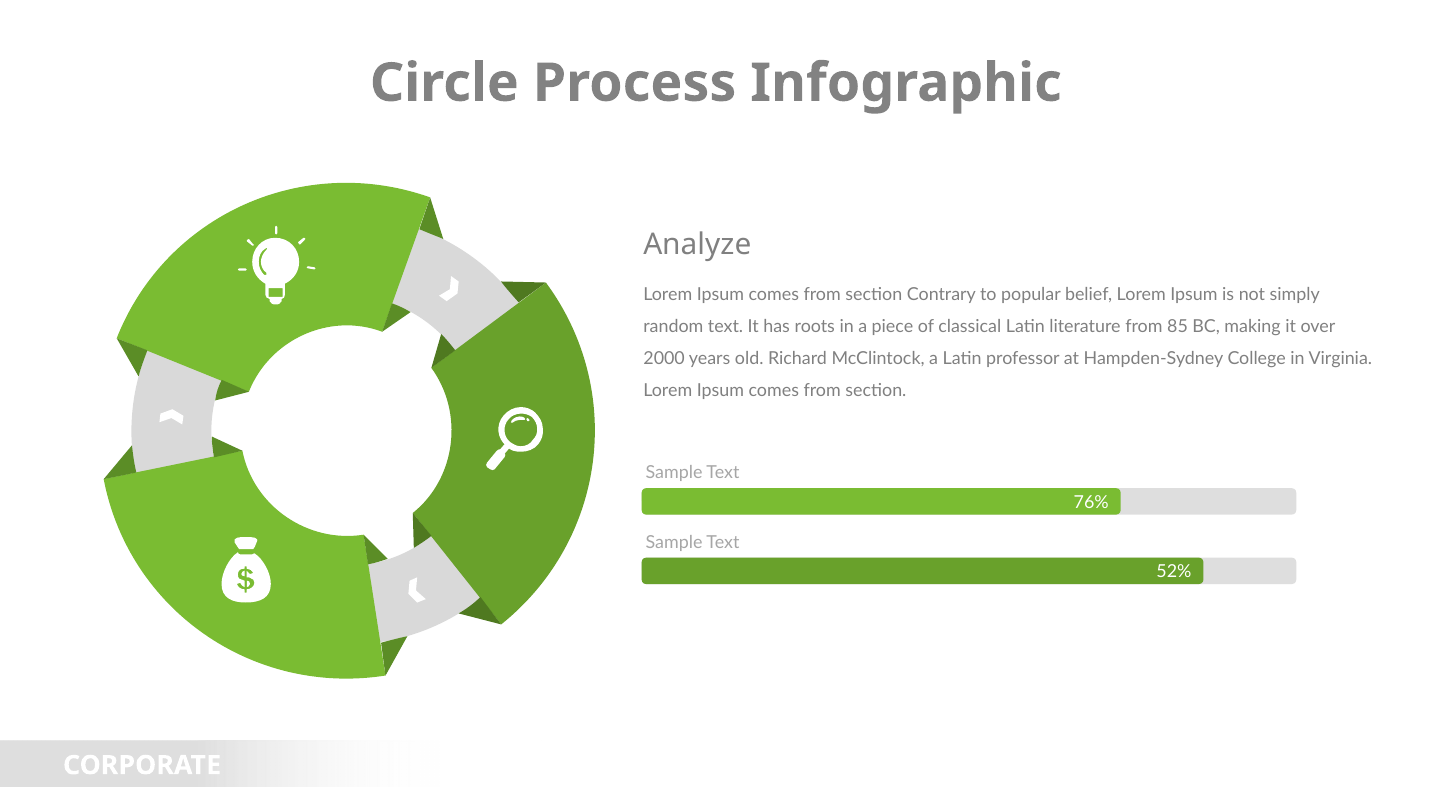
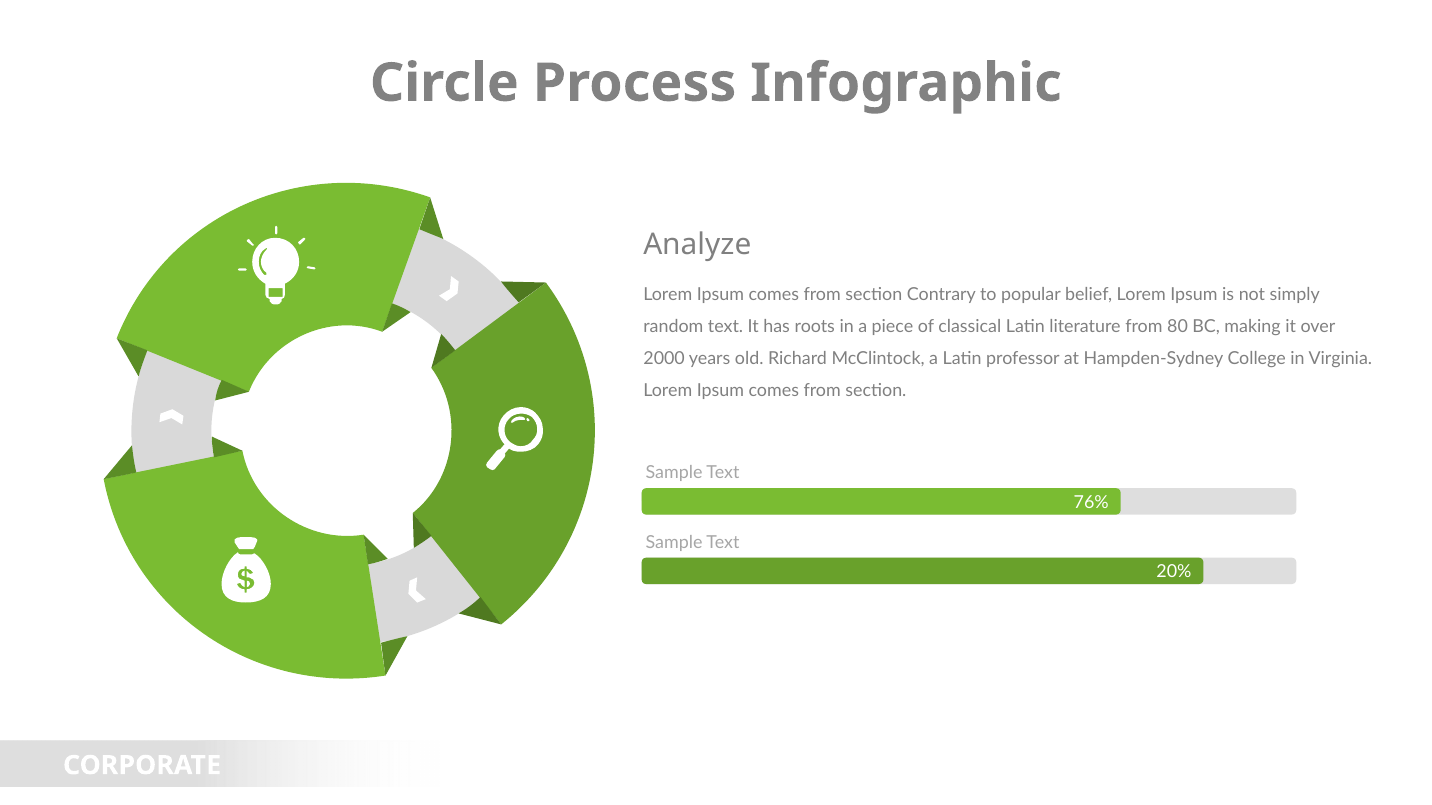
85: 85 -> 80
52%: 52% -> 20%
